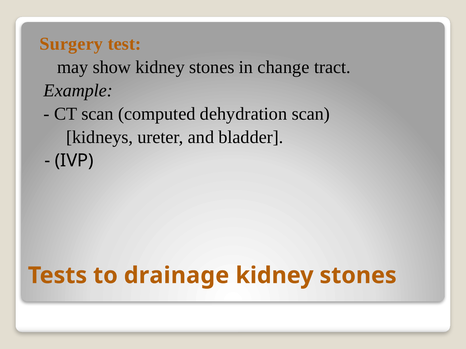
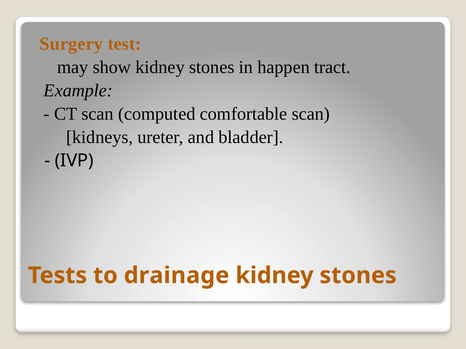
change: change -> happen
dehydration: dehydration -> comfortable
